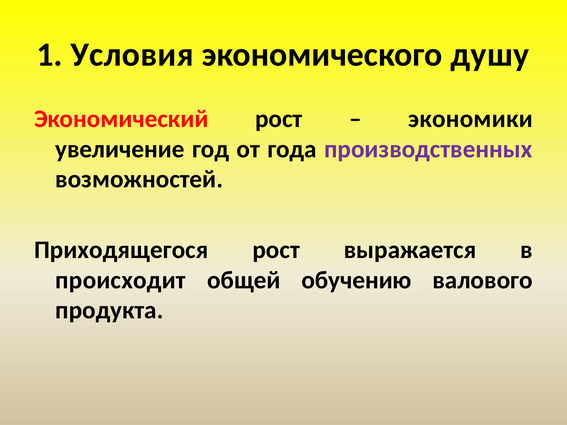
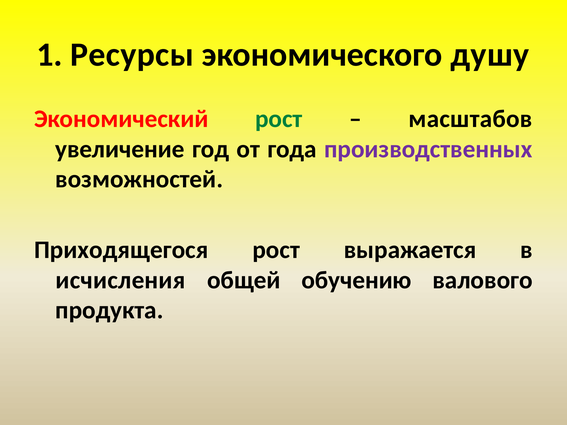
Условия: Условия -> Ресурсы
рост at (279, 119) colour: black -> green
экономики: экономики -> масштабов
происходит: происходит -> исчисления
